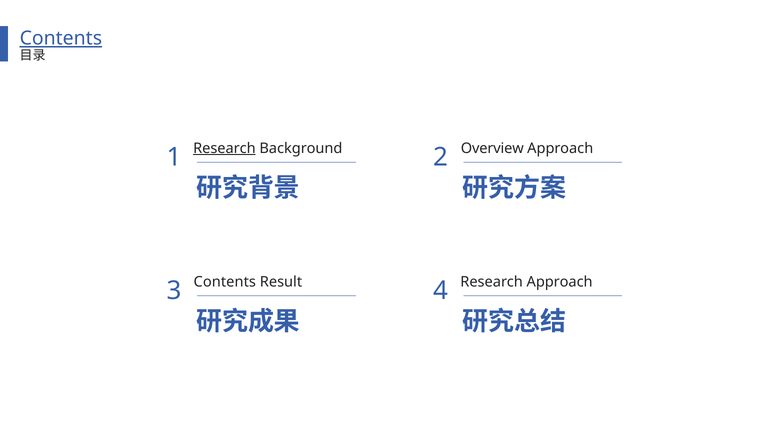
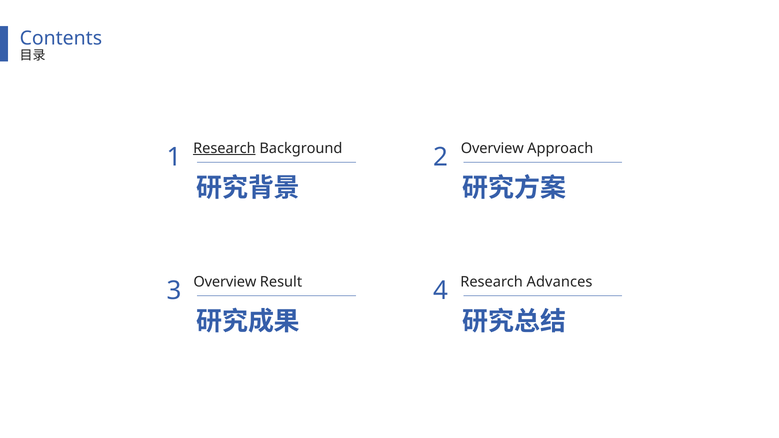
Contents at (61, 38) underline: present -> none
Contents at (225, 282): Contents -> Overview
Research Approach: Approach -> Advances
